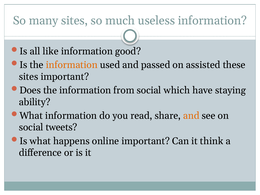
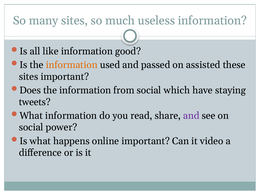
ability: ability -> tweets
and at (191, 116) colour: orange -> purple
tweets: tweets -> power
think: think -> video
